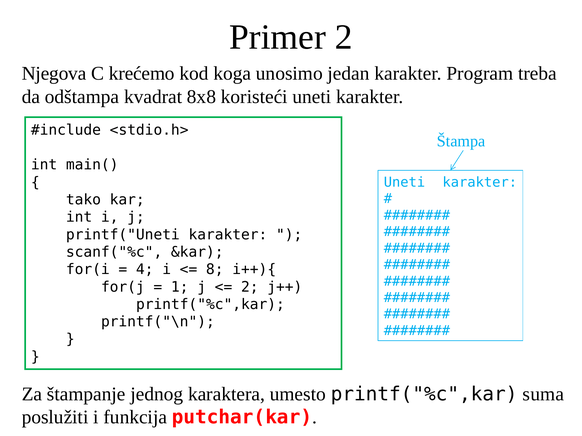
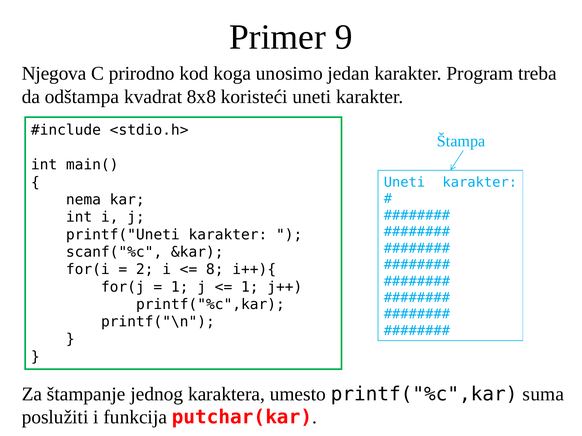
Primer 2: 2 -> 9
krećemo: krećemo -> prirodno
tako: tako -> nema
4: 4 -> 2
2 at (250, 287): 2 -> 1
